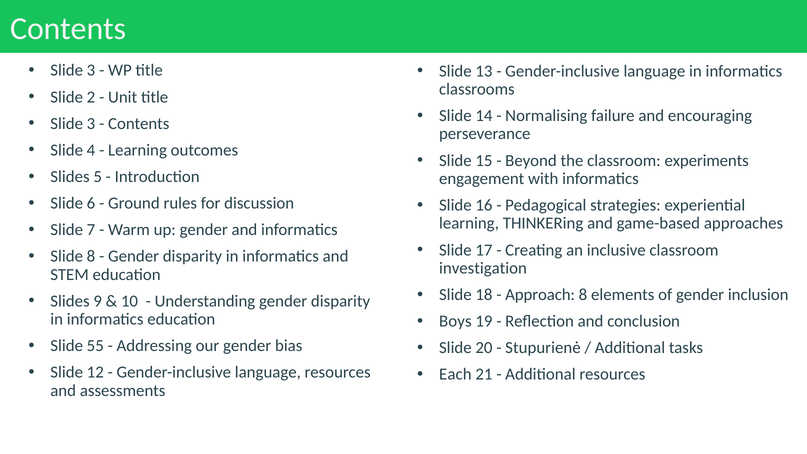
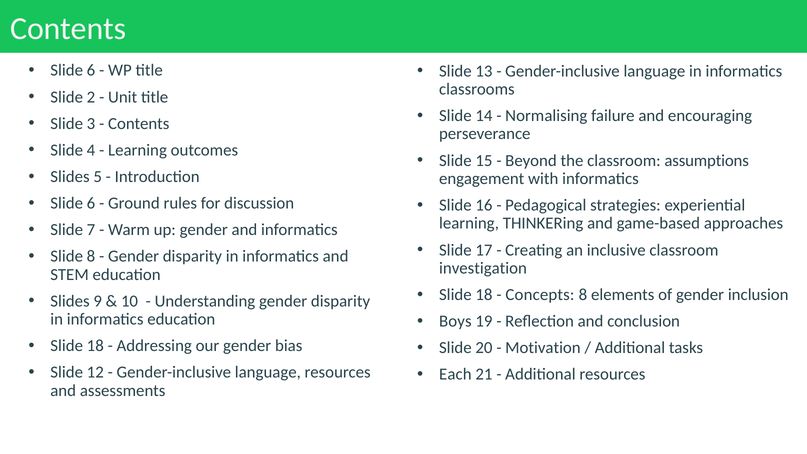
3 at (91, 70): 3 -> 6
experiments: experiments -> assumptions
Approach: Approach -> Concepts
55 at (95, 346): 55 -> 18
Stupurienė: Stupurienė -> Motivation
